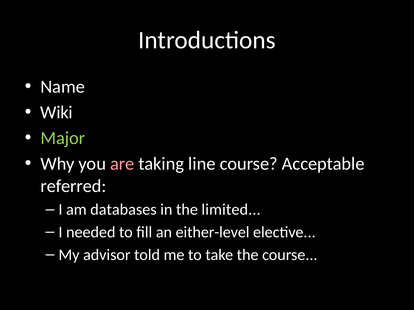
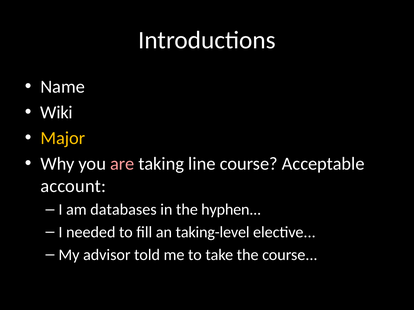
Major colour: light green -> yellow
referred: referred -> account
limited: limited -> hyphen
either-level: either-level -> taking-level
